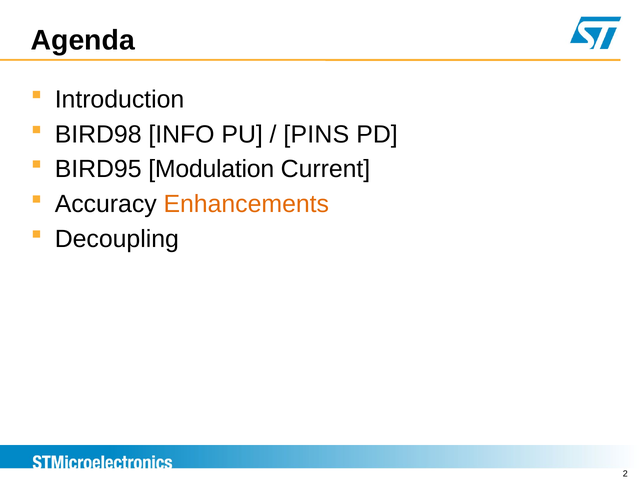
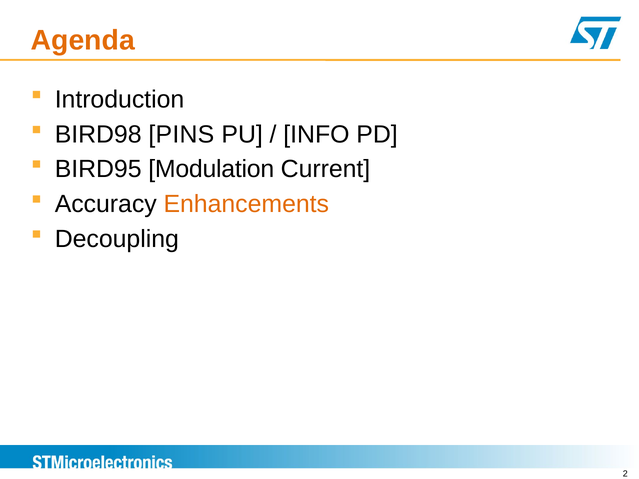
Agenda colour: black -> orange
INFO: INFO -> PINS
PINS: PINS -> INFO
